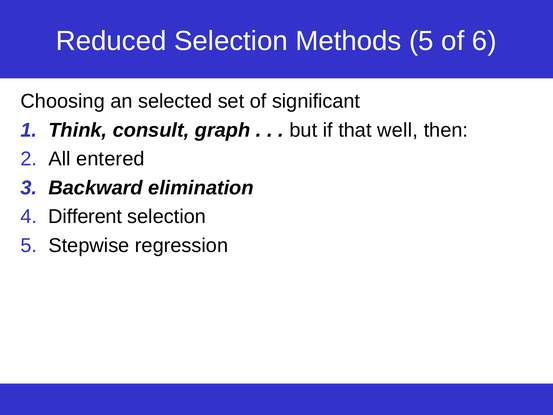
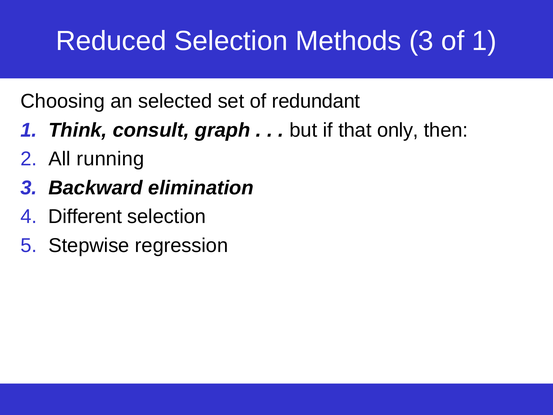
Methods 5: 5 -> 3
of 6: 6 -> 1
significant: significant -> redundant
well: well -> only
entered: entered -> running
